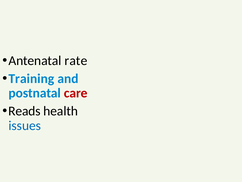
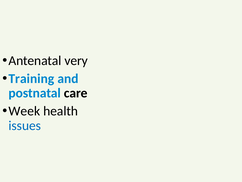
rate: rate -> very
care colour: red -> black
Reads: Reads -> Week
